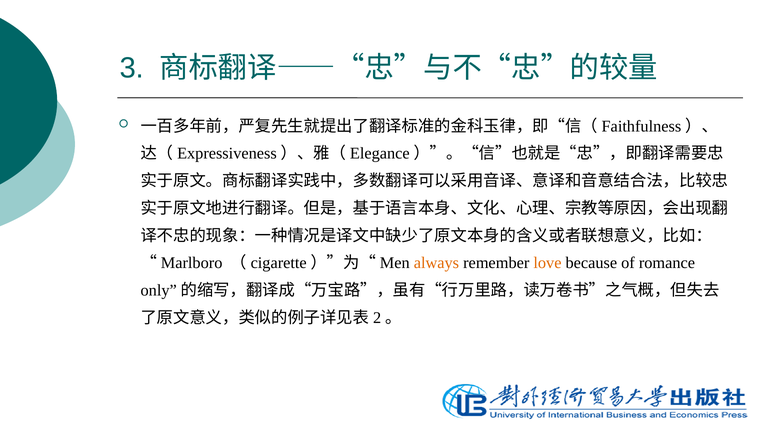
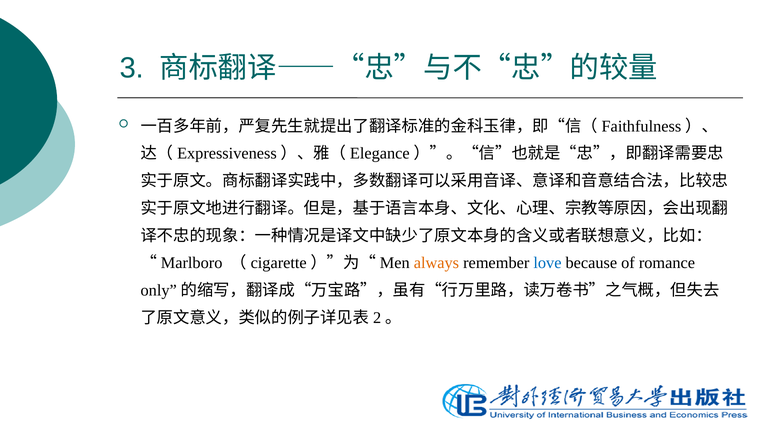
love colour: orange -> blue
